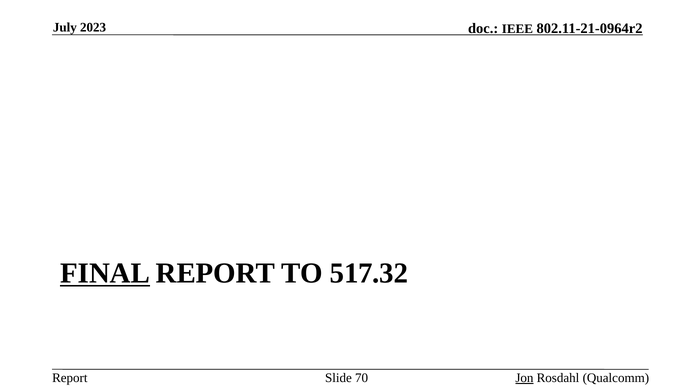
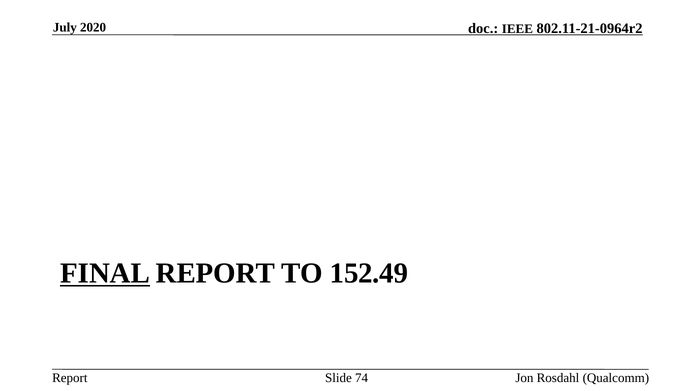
2023: 2023 -> 2020
517.32: 517.32 -> 152.49
70: 70 -> 74
Jon underline: present -> none
